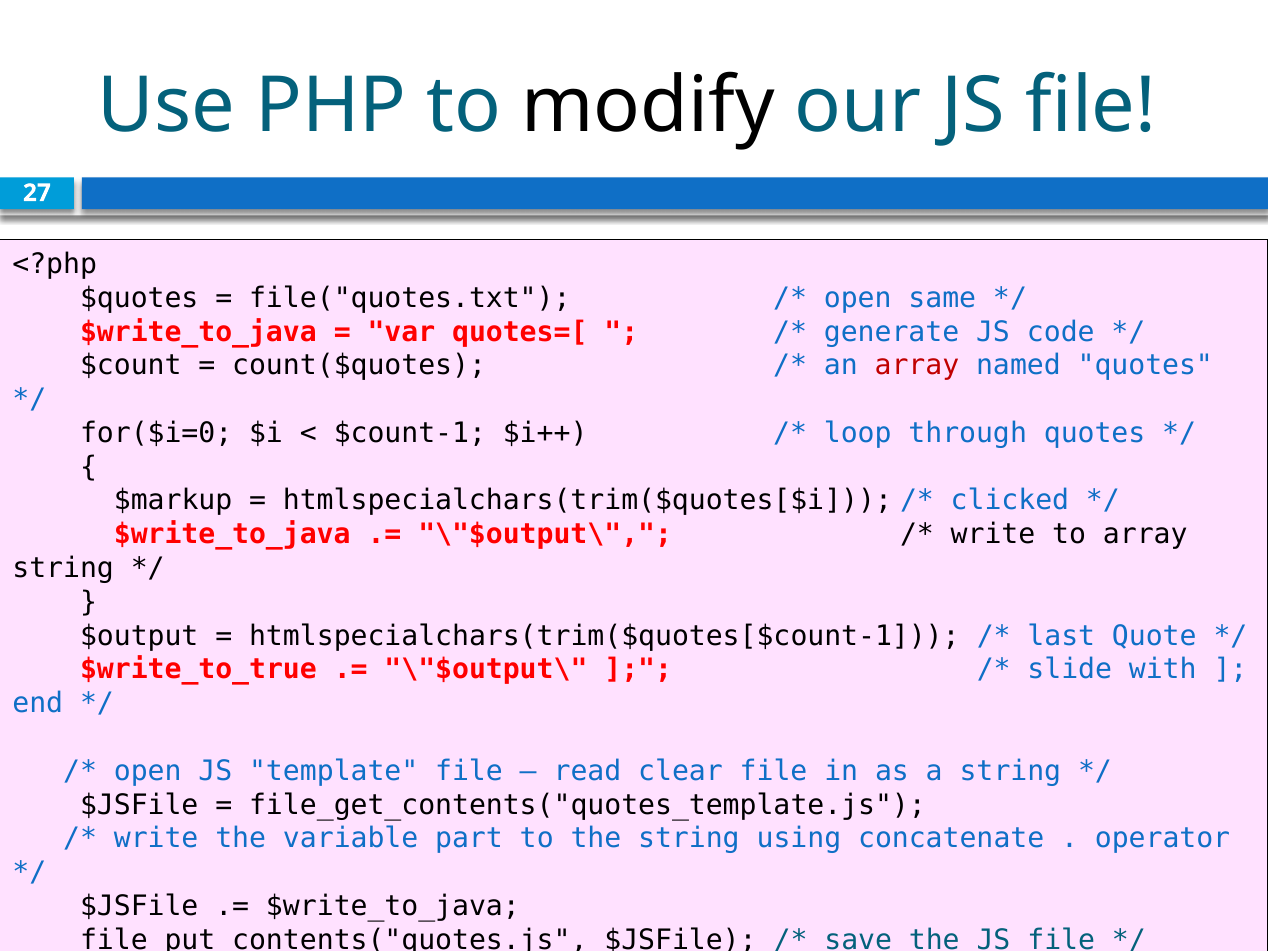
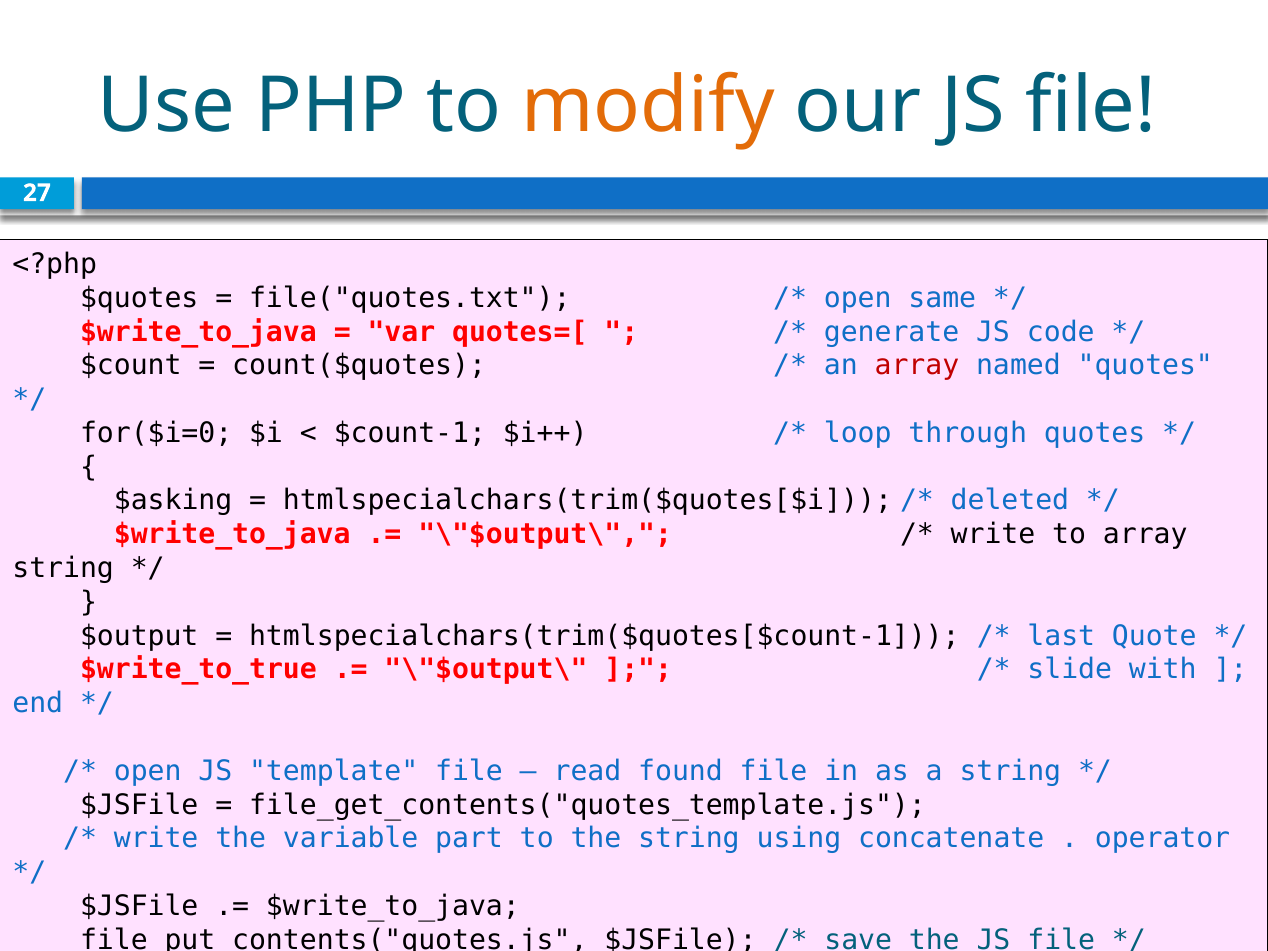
modify colour: black -> orange
$markup: $markup -> $asking
clicked: clicked -> deleted
clear: clear -> found
